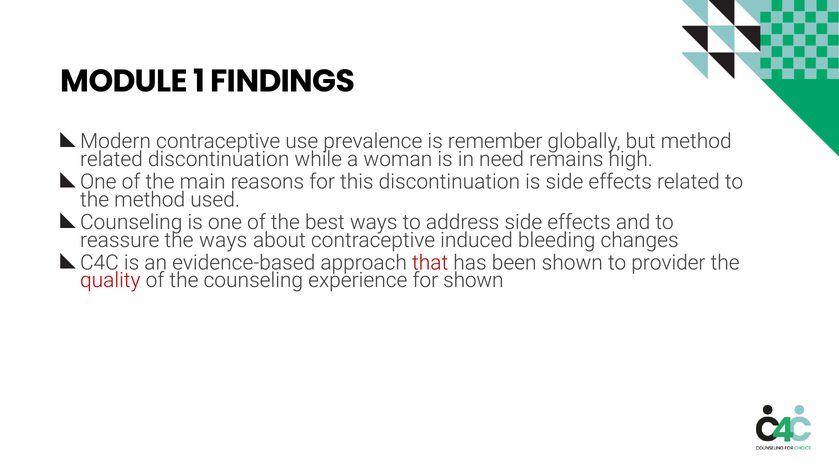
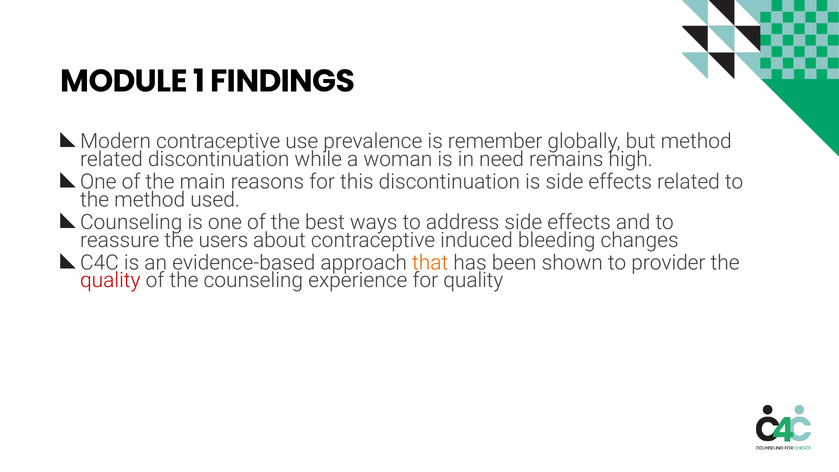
the ways: ways -> users
that colour: red -> orange
for shown: shown -> quality
